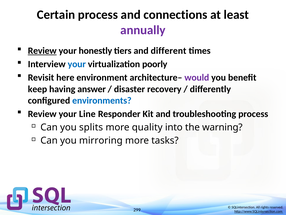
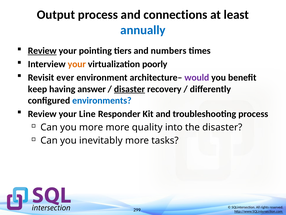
Certain: Certain -> Output
annually colour: purple -> blue
honestly: honestly -> pointing
different: different -> numbers
your at (77, 64) colour: blue -> orange
here: here -> ever
disaster at (130, 89) underline: none -> present
you splits: splits -> more
the warning: warning -> disaster
mirroring: mirroring -> inevitably
